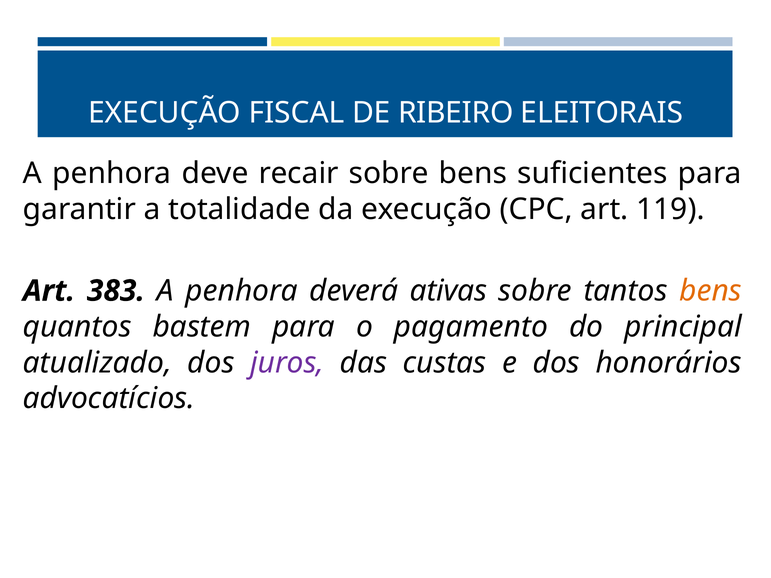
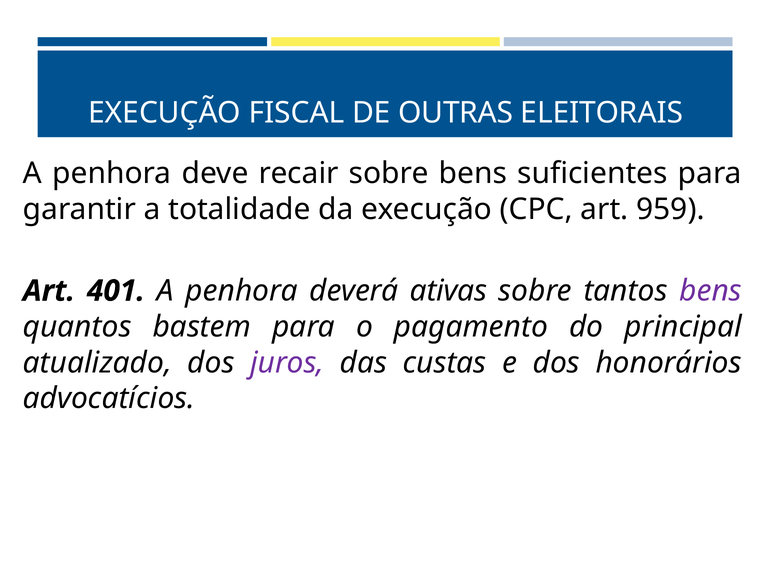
RIBEIRO: RIBEIRO -> OUTRAS
119: 119 -> 959
383: 383 -> 401
bens at (711, 291) colour: orange -> purple
